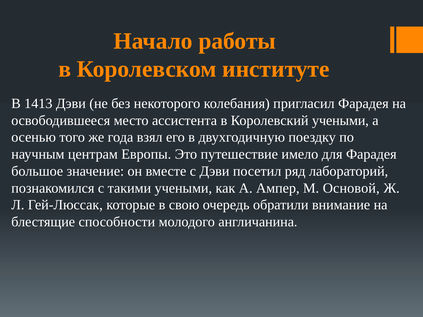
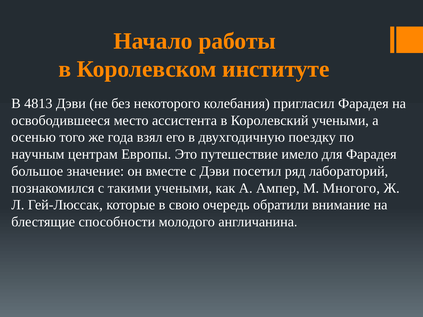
1413: 1413 -> 4813
Основой: Основой -> Многого
